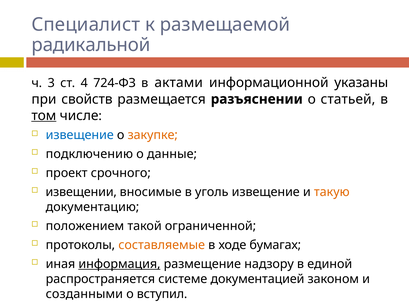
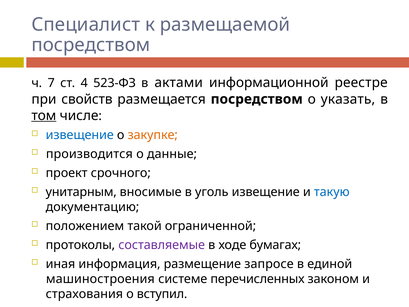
радикальной at (91, 45): радикальной -> посредством
3: 3 -> 7
724-ФЗ: 724-ФЗ -> 523-ФЗ
указаны: указаны -> реестре
размещается разъяснении: разъяснении -> посредством
статьей: статьей -> указать
подключению: подключению -> производится
извещении: извещении -> унитарным
такую colour: orange -> blue
составляемые colour: orange -> purple
информация underline: present -> none
надзору: надзору -> запросе
распространяется: распространяется -> машиностроения
документацией: документацией -> перечисленных
созданными: созданными -> страхования
